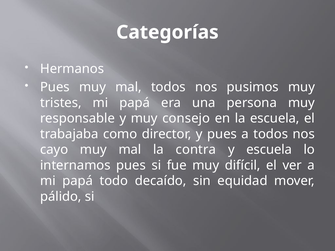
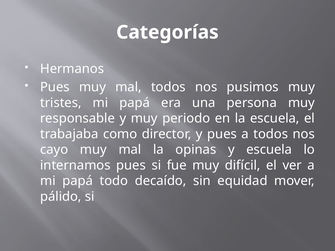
consejo: consejo -> periodo
contra: contra -> opinas
